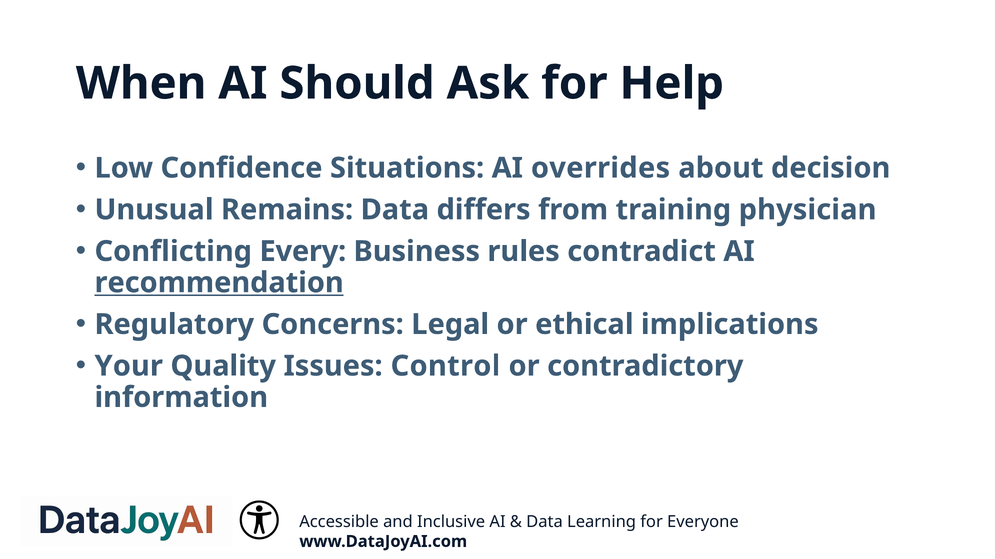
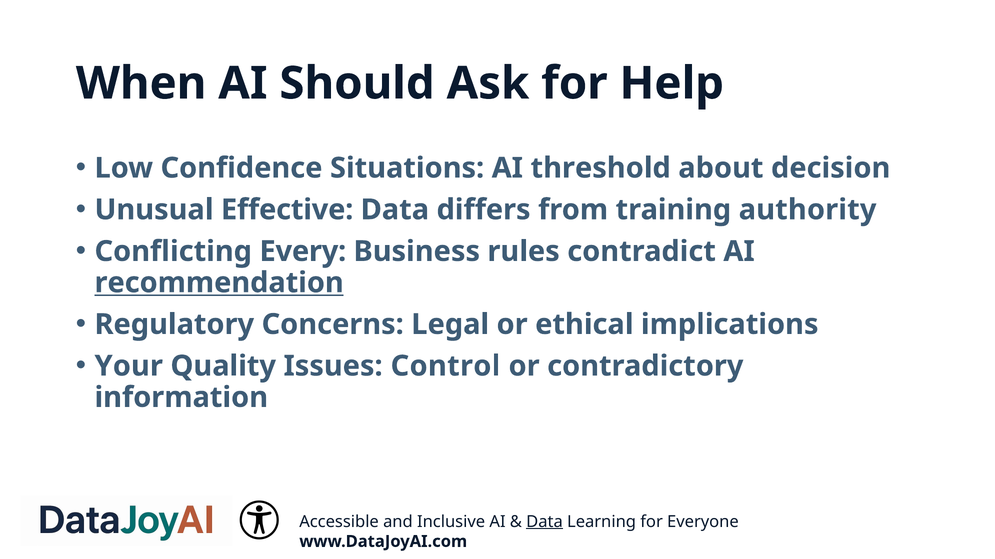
overrides: overrides -> threshold
Remains: Remains -> Effective
physician: physician -> authority
Data at (545, 522) underline: none -> present
